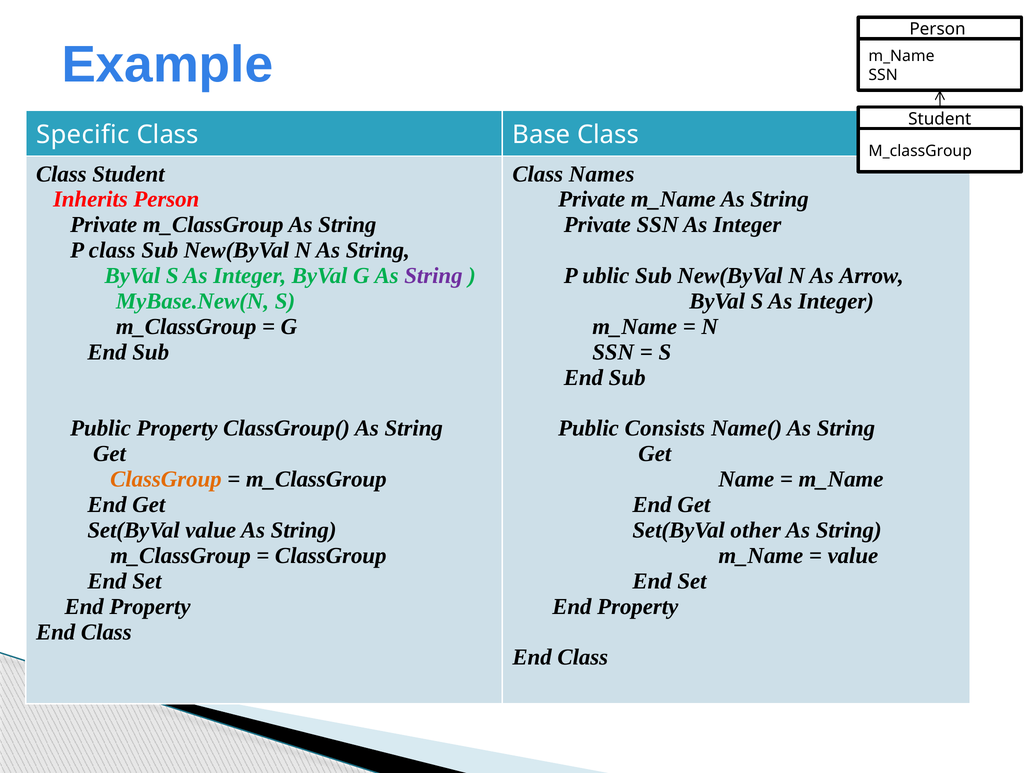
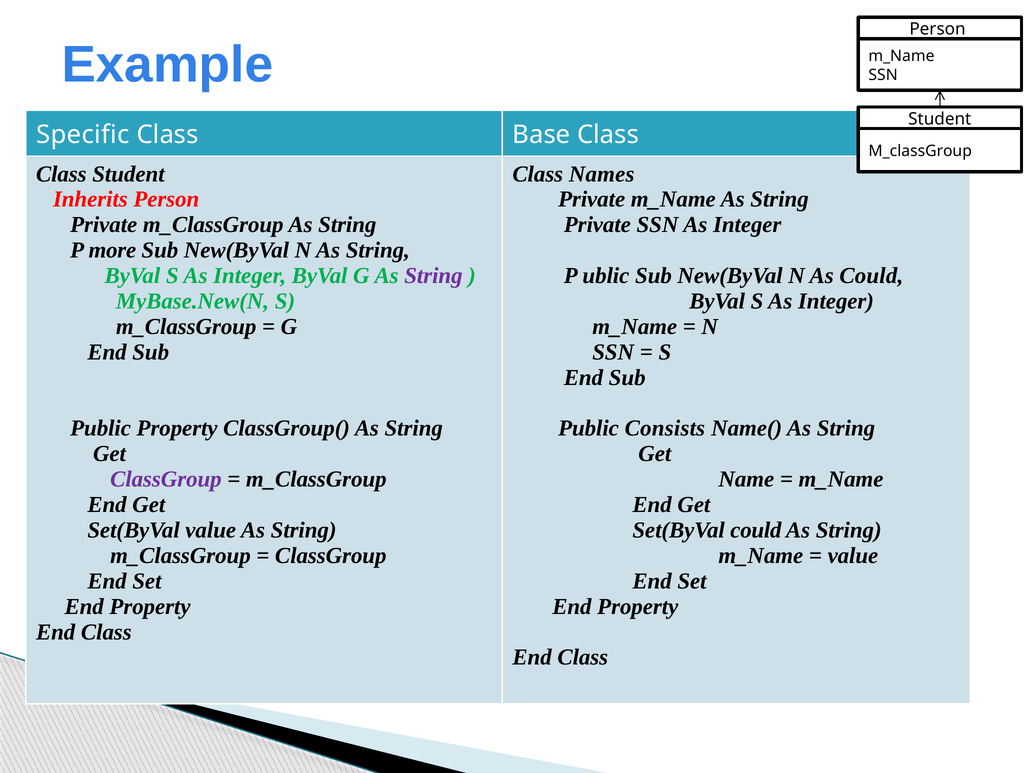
P class: class -> more
As Arrow: Arrow -> Could
ClassGroup at (166, 479) colour: orange -> purple
Set(ByVal other: other -> could
